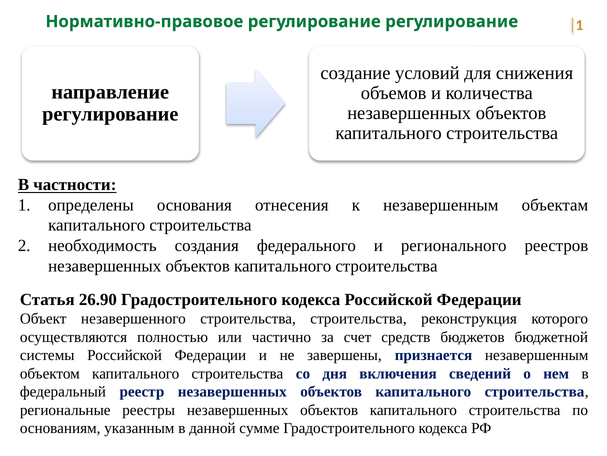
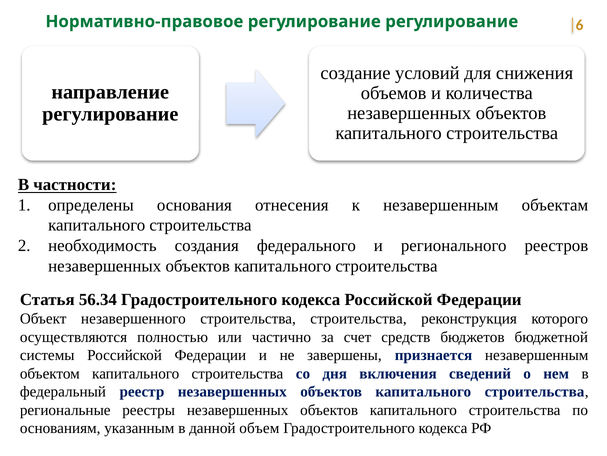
регулирование 1: 1 -> 6
26.90: 26.90 -> 56.34
сумме: сумме -> объем
